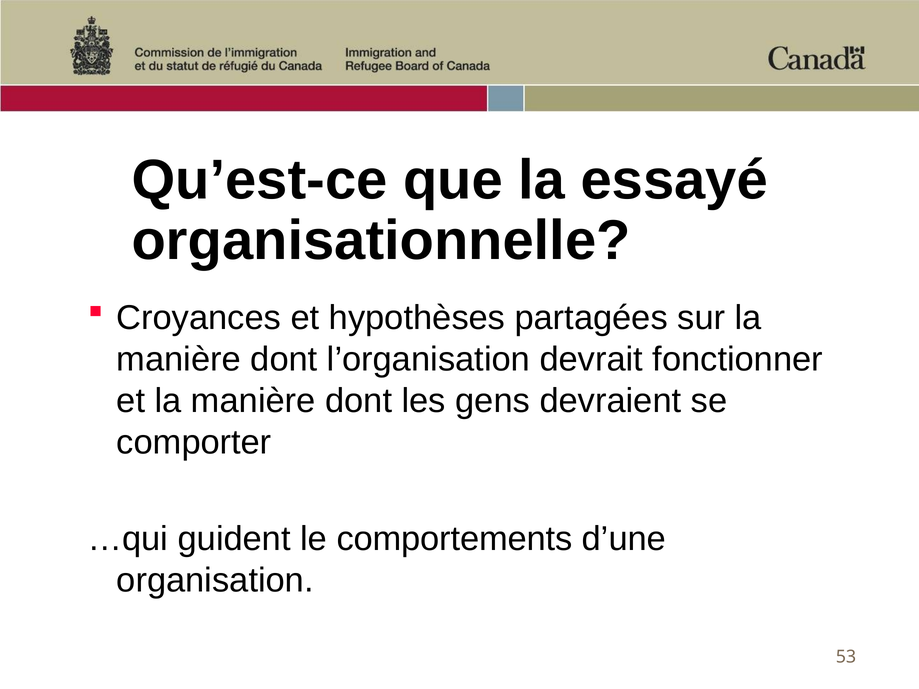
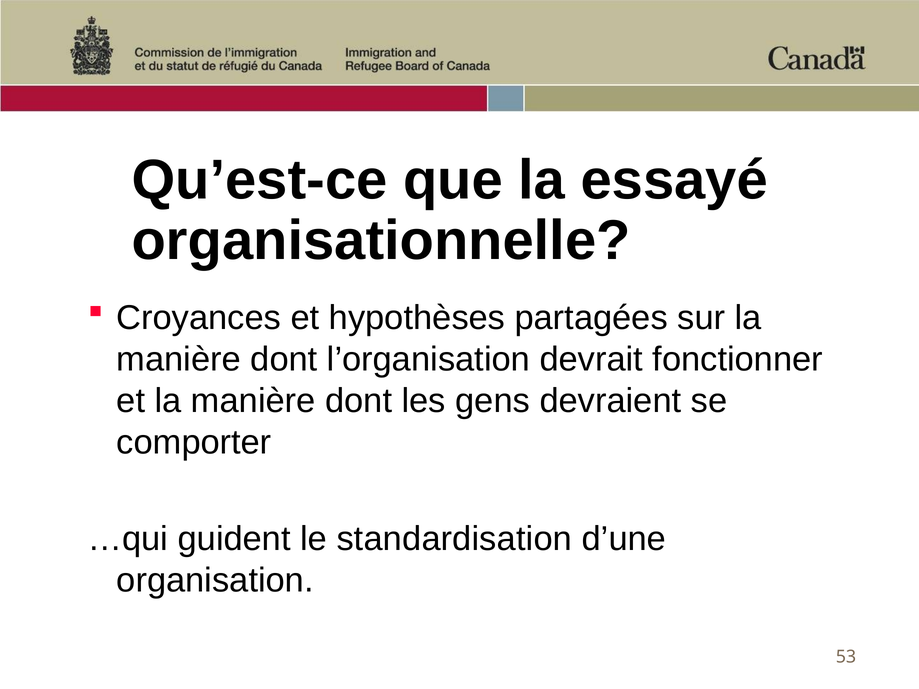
comportements: comportements -> standardisation
